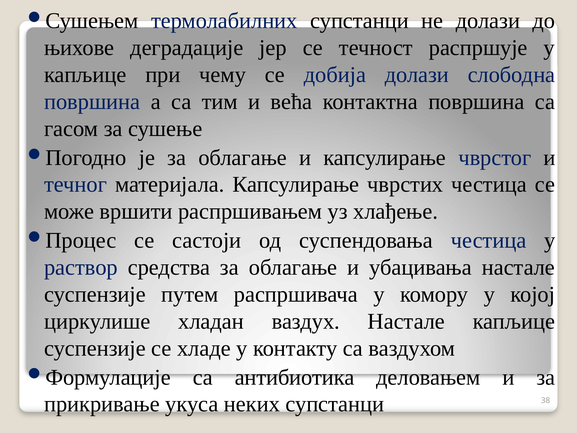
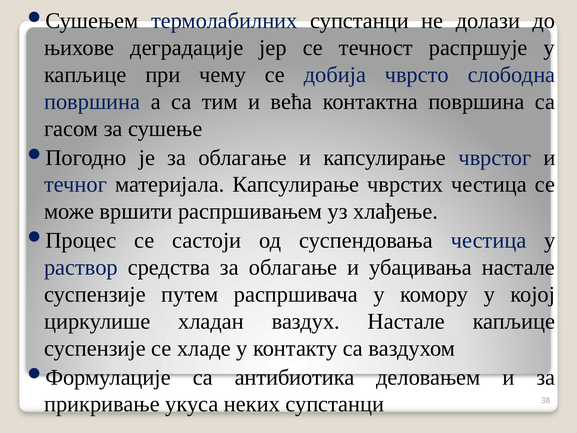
добија долази: долази -> чврсто
